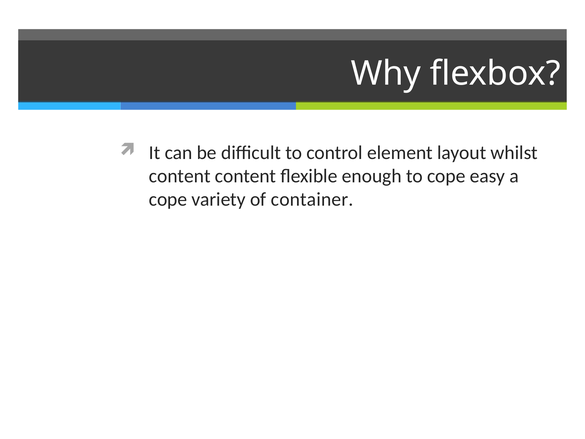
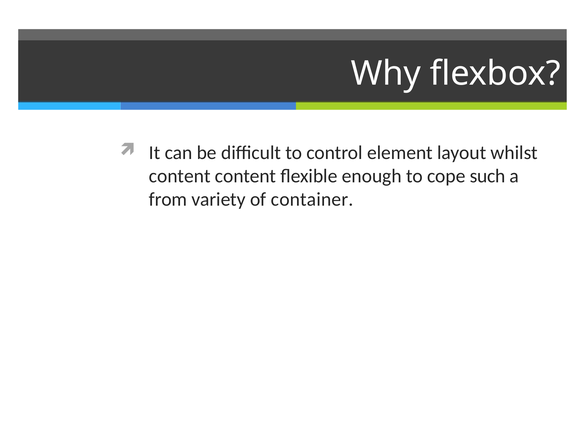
easy: easy -> such
cope at (168, 199): cope -> from
